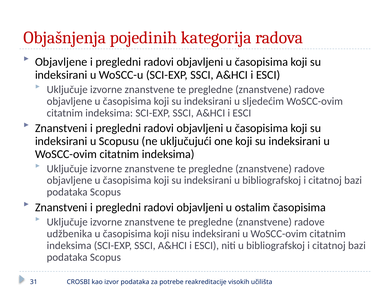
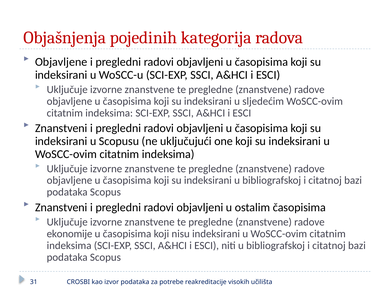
udžbenika: udžbenika -> ekonomije
